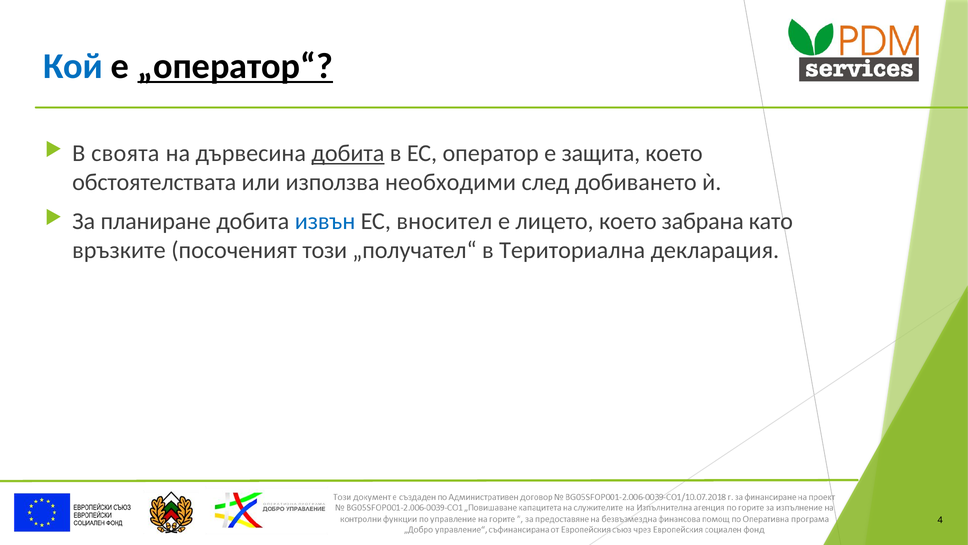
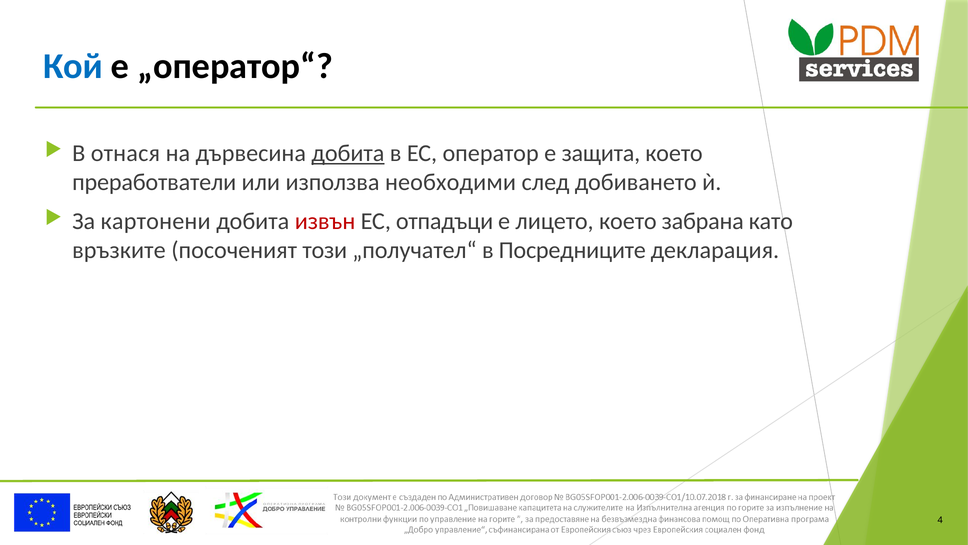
„оператор“ underline: present -> none
своята: своята -> отнася
обстоятелствата: обстоятелствата -> преработватели
планиране: планиране -> картонени
извън colour: blue -> red
вносител: вносител -> отпадъци
Териториална: Териториална -> Посредниците
